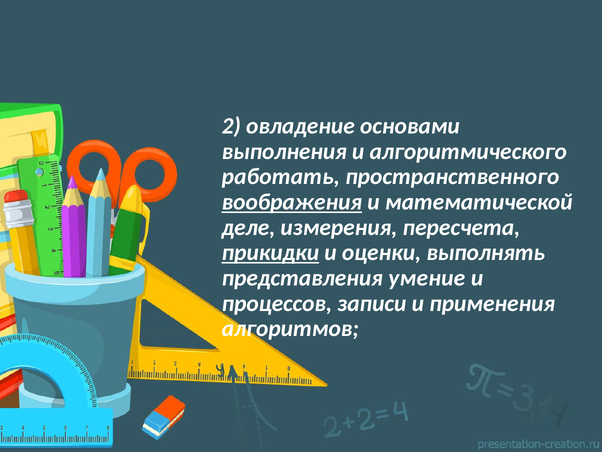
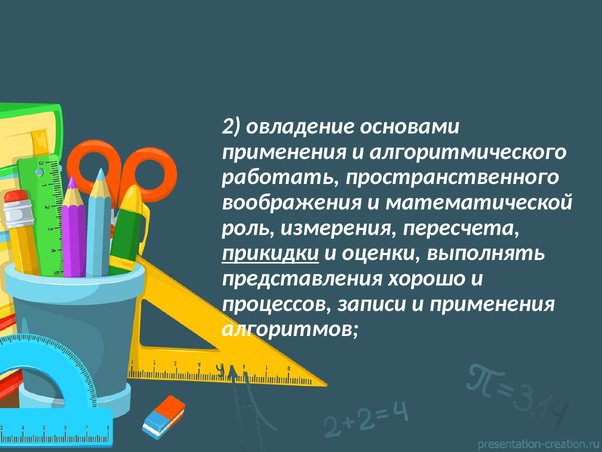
выполнения at (284, 151): выполнения -> применения
воображения underline: present -> none
деле: деле -> роль
умение: умение -> хорошо
